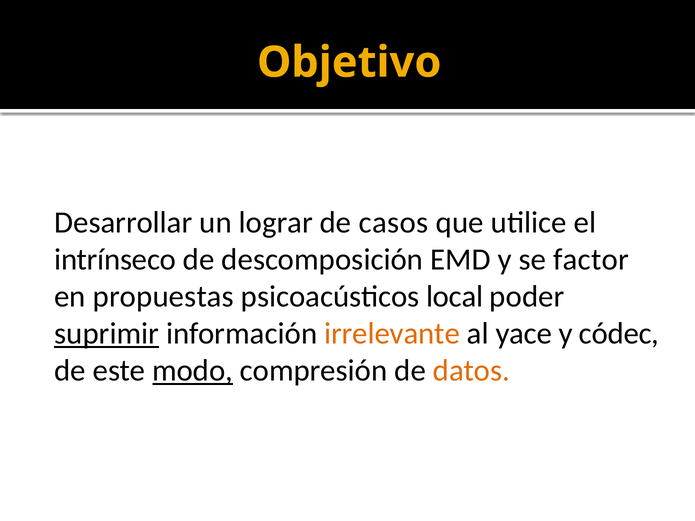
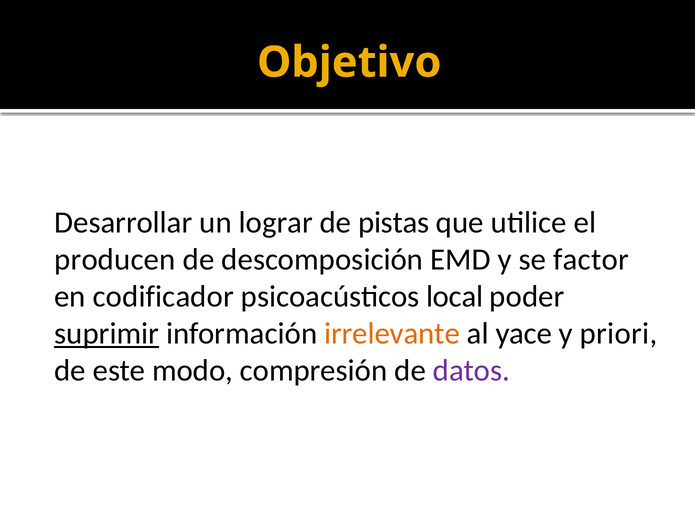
casos: casos -> pistas
intrínseco: intrínseco -> producen
propuestas: propuestas -> codificador
códec: códec -> priori
modo underline: present -> none
datos colour: orange -> purple
